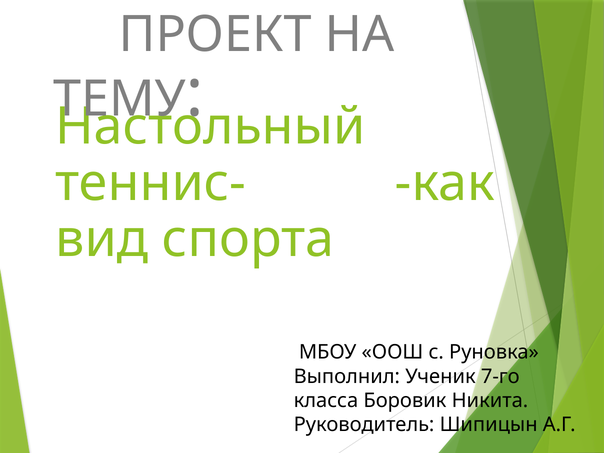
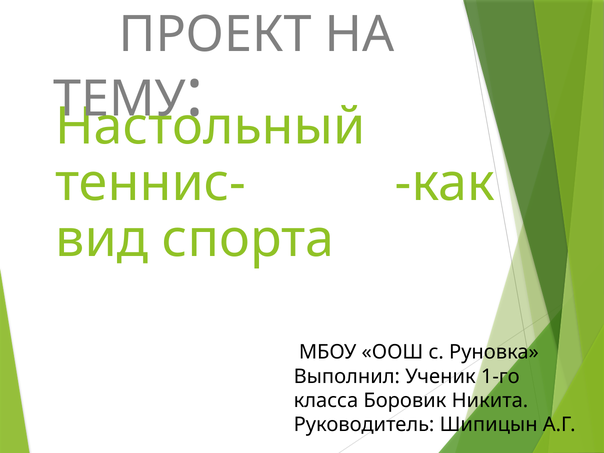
7-го: 7-го -> 1-го
